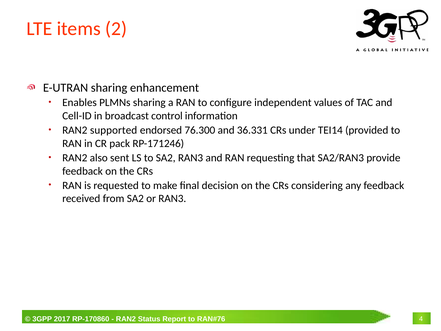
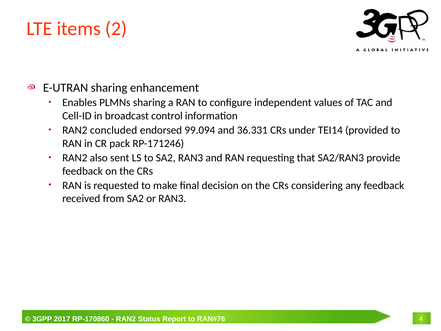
supported: supported -> concluded
76.300: 76.300 -> 99.094
